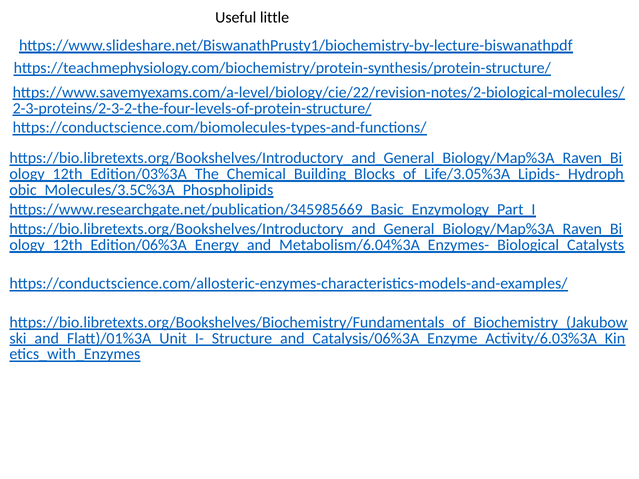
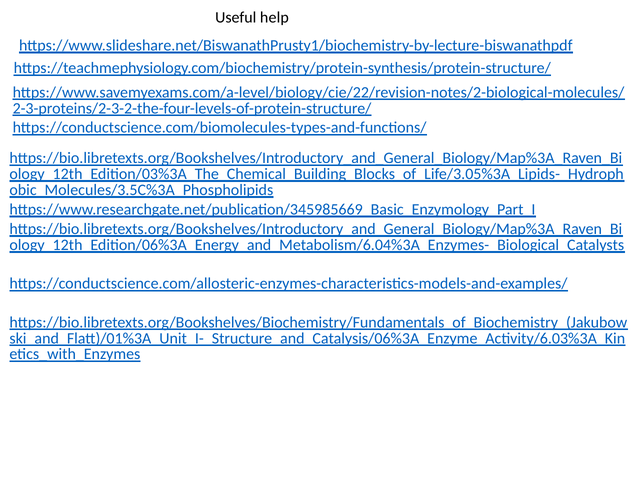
little: little -> help
